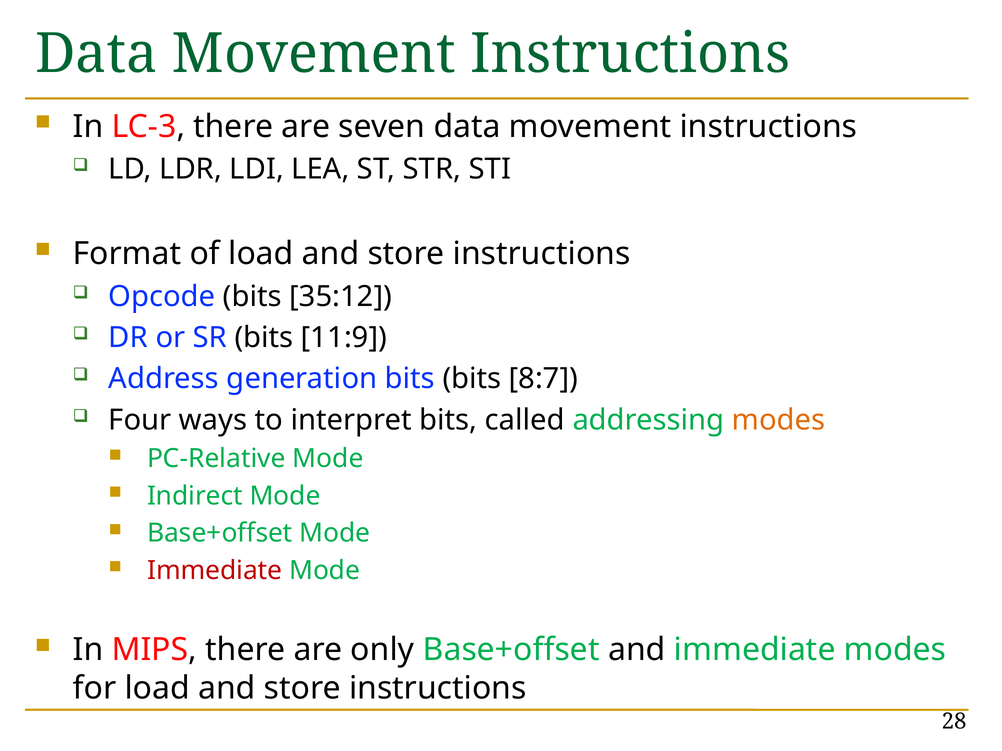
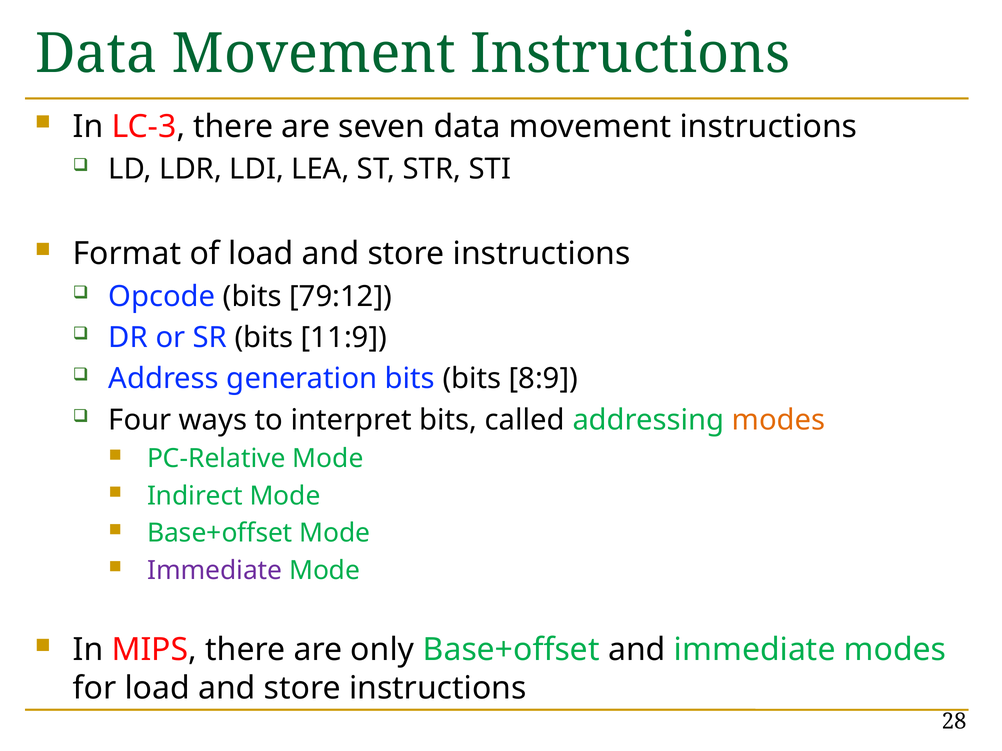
35:12: 35:12 -> 79:12
8:7: 8:7 -> 8:9
Immediate at (215, 571) colour: red -> purple
